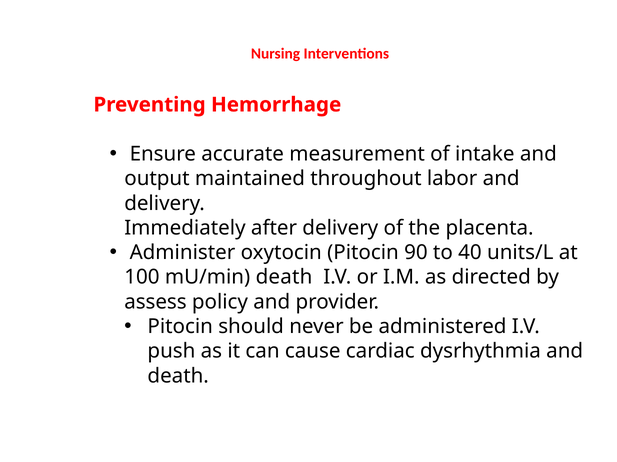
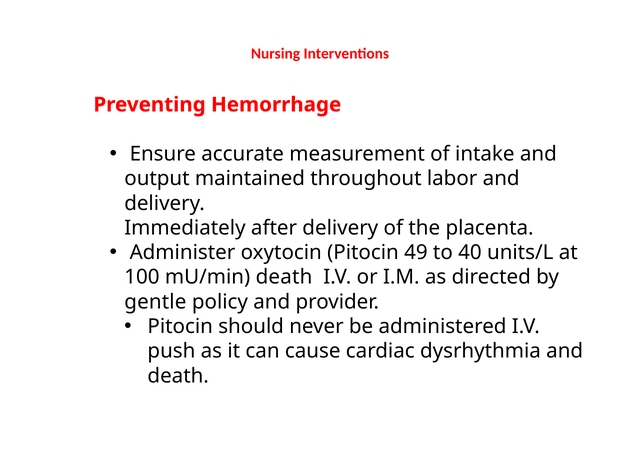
90: 90 -> 49
assess: assess -> gentle
